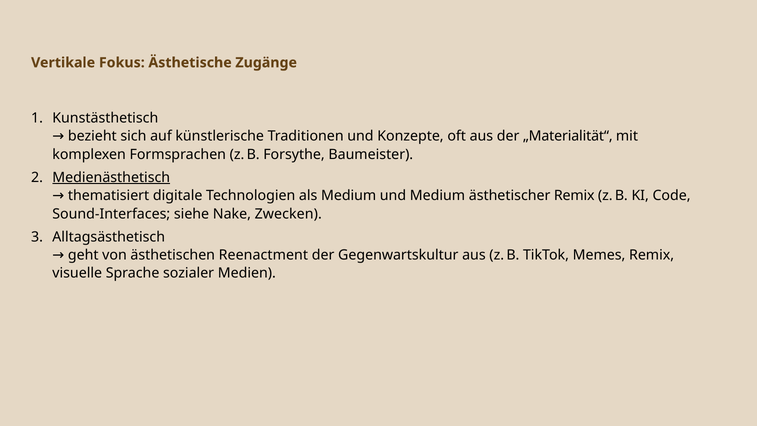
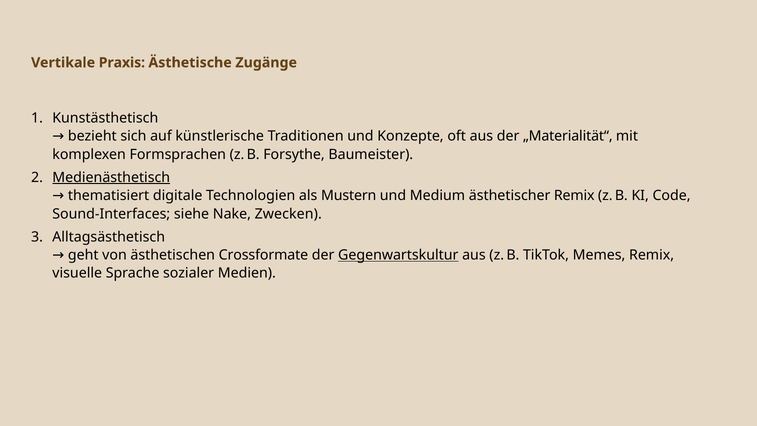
Fokus: Fokus -> Praxis
als Medium: Medium -> Mustern
Reenactment: Reenactment -> Crossformate
Gegenwartskultur underline: none -> present
